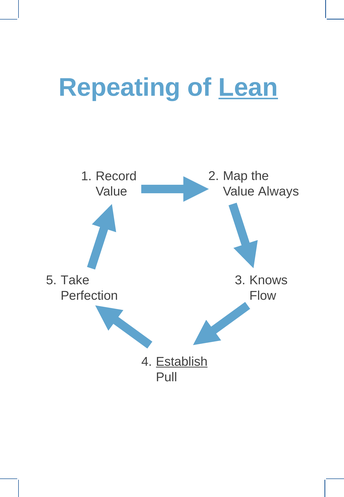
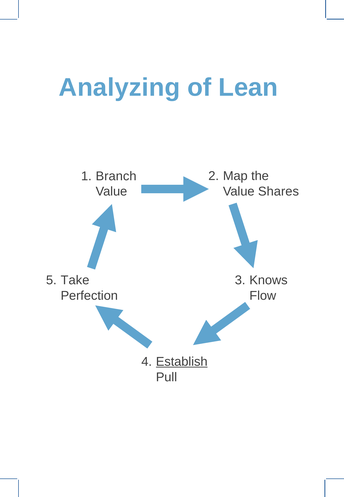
Repeating: Repeating -> Analyzing
Lean underline: present -> none
Record: Record -> Branch
Always: Always -> Shares
